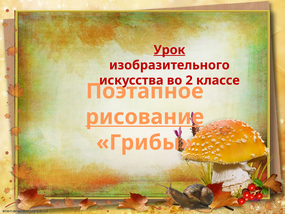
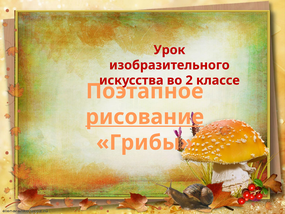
Урок underline: present -> none
